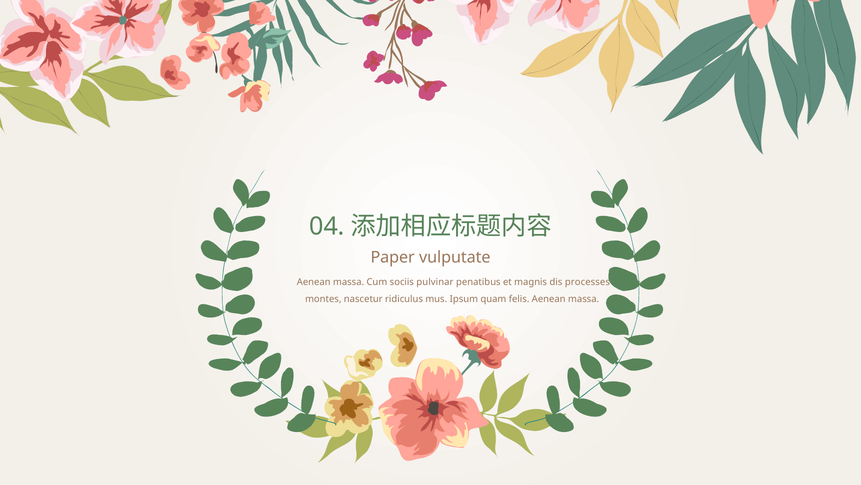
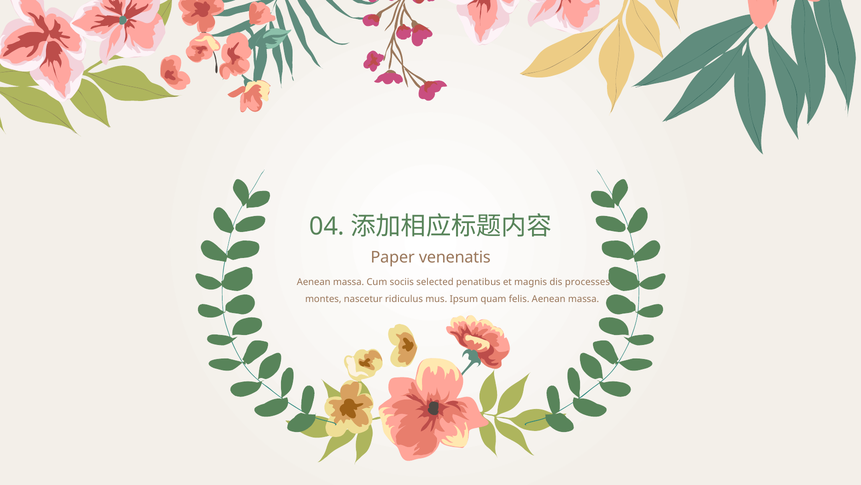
vulputate: vulputate -> venenatis
pulvinar: pulvinar -> selected
